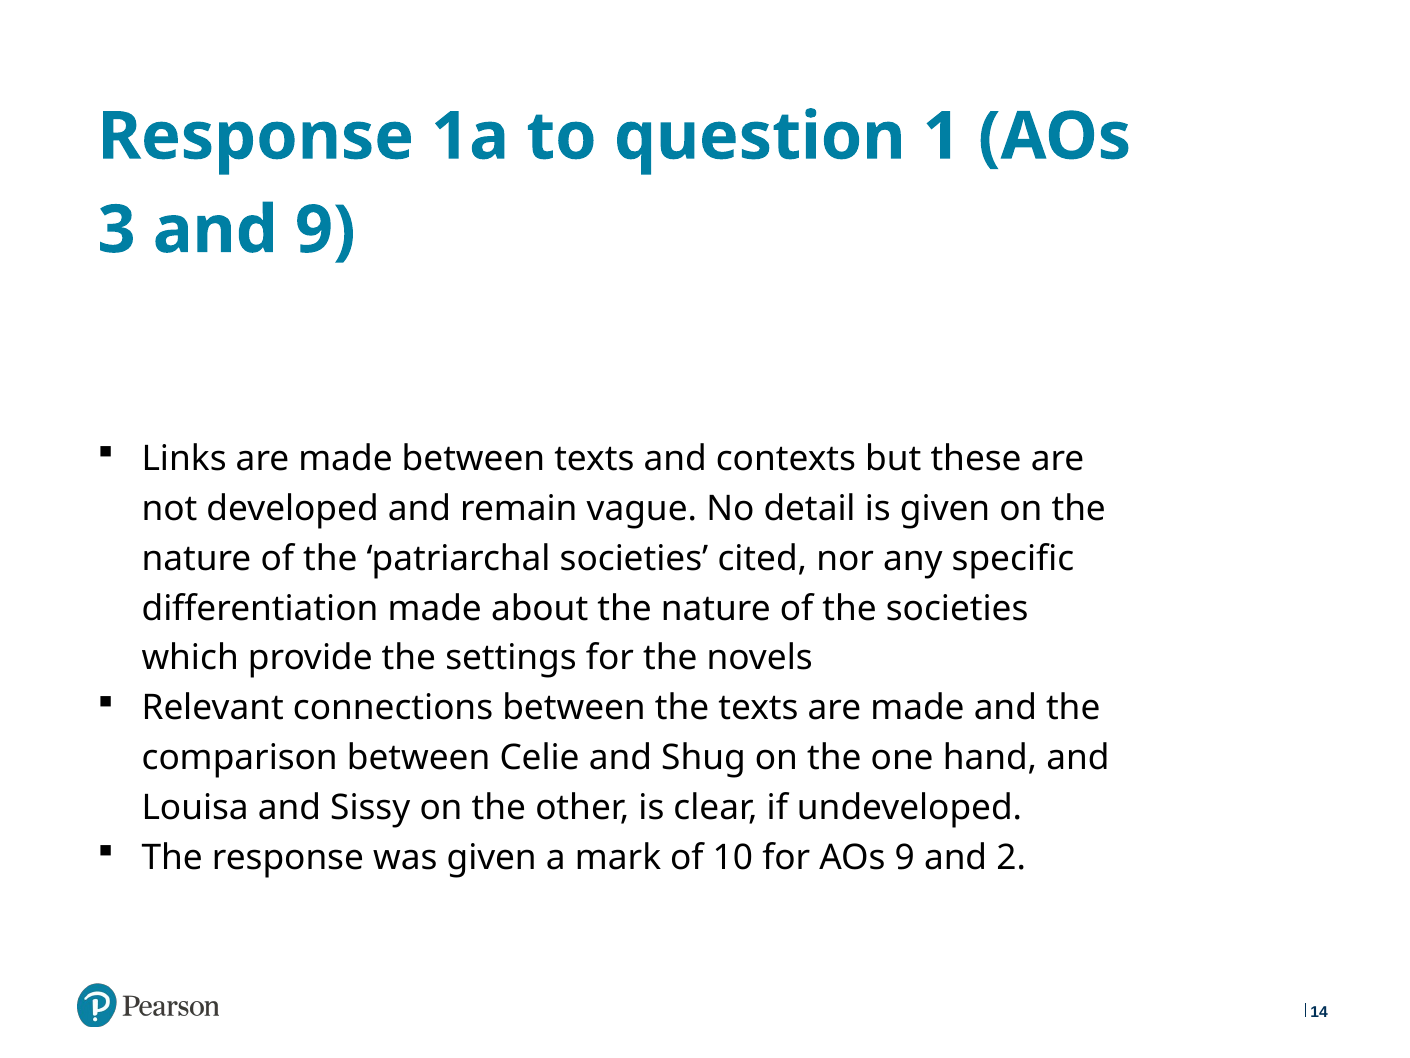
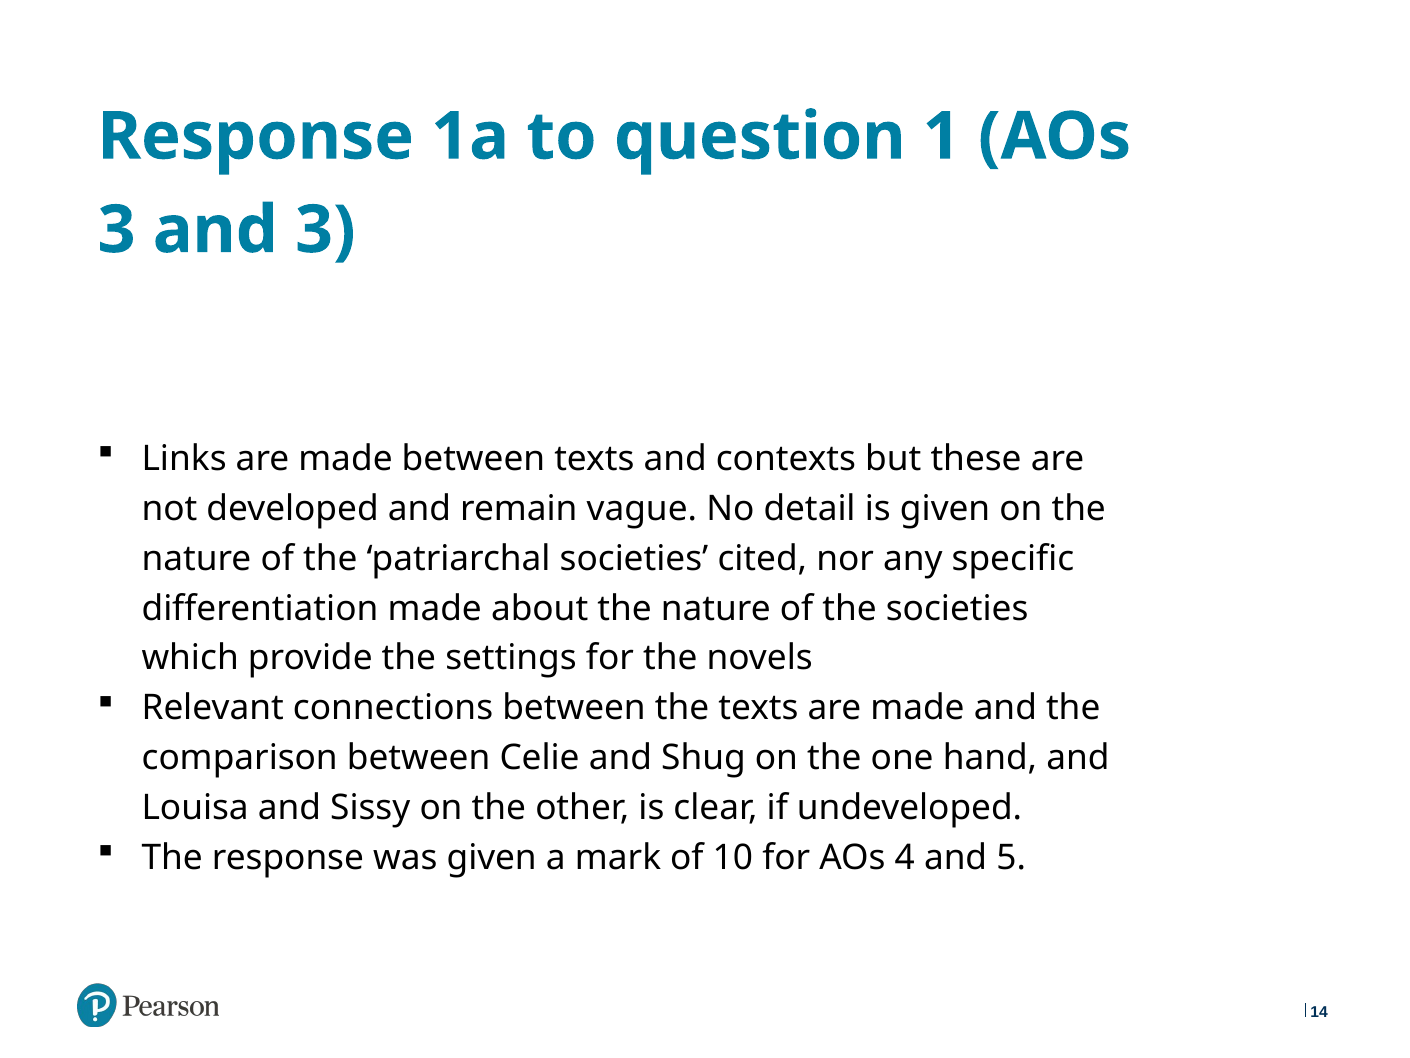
and 9: 9 -> 3
AOs 9: 9 -> 4
2: 2 -> 5
